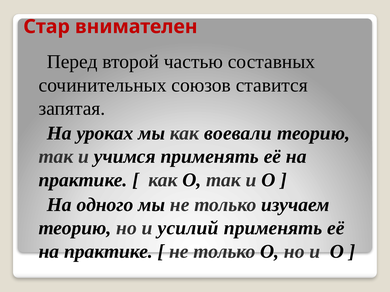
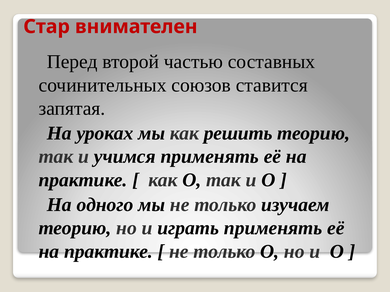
воевали: воевали -> решить
усилий: усилий -> играть
